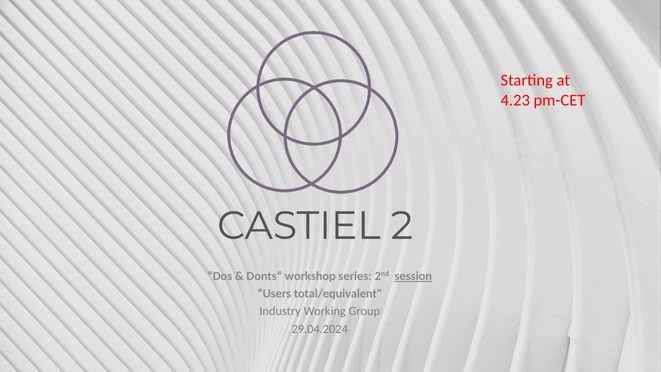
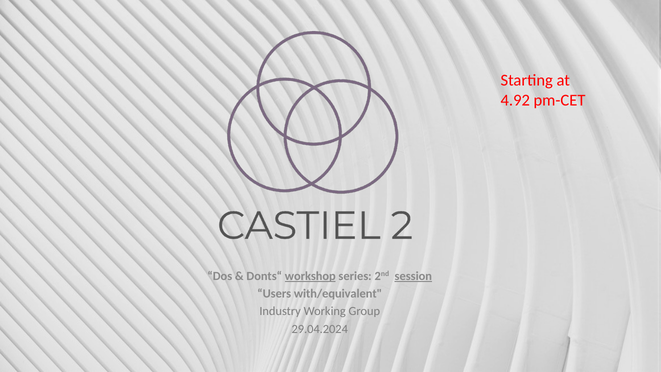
4.23: 4.23 -> 4.92
workshop underline: none -> present
total/equivalent: total/equivalent -> with/equivalent
